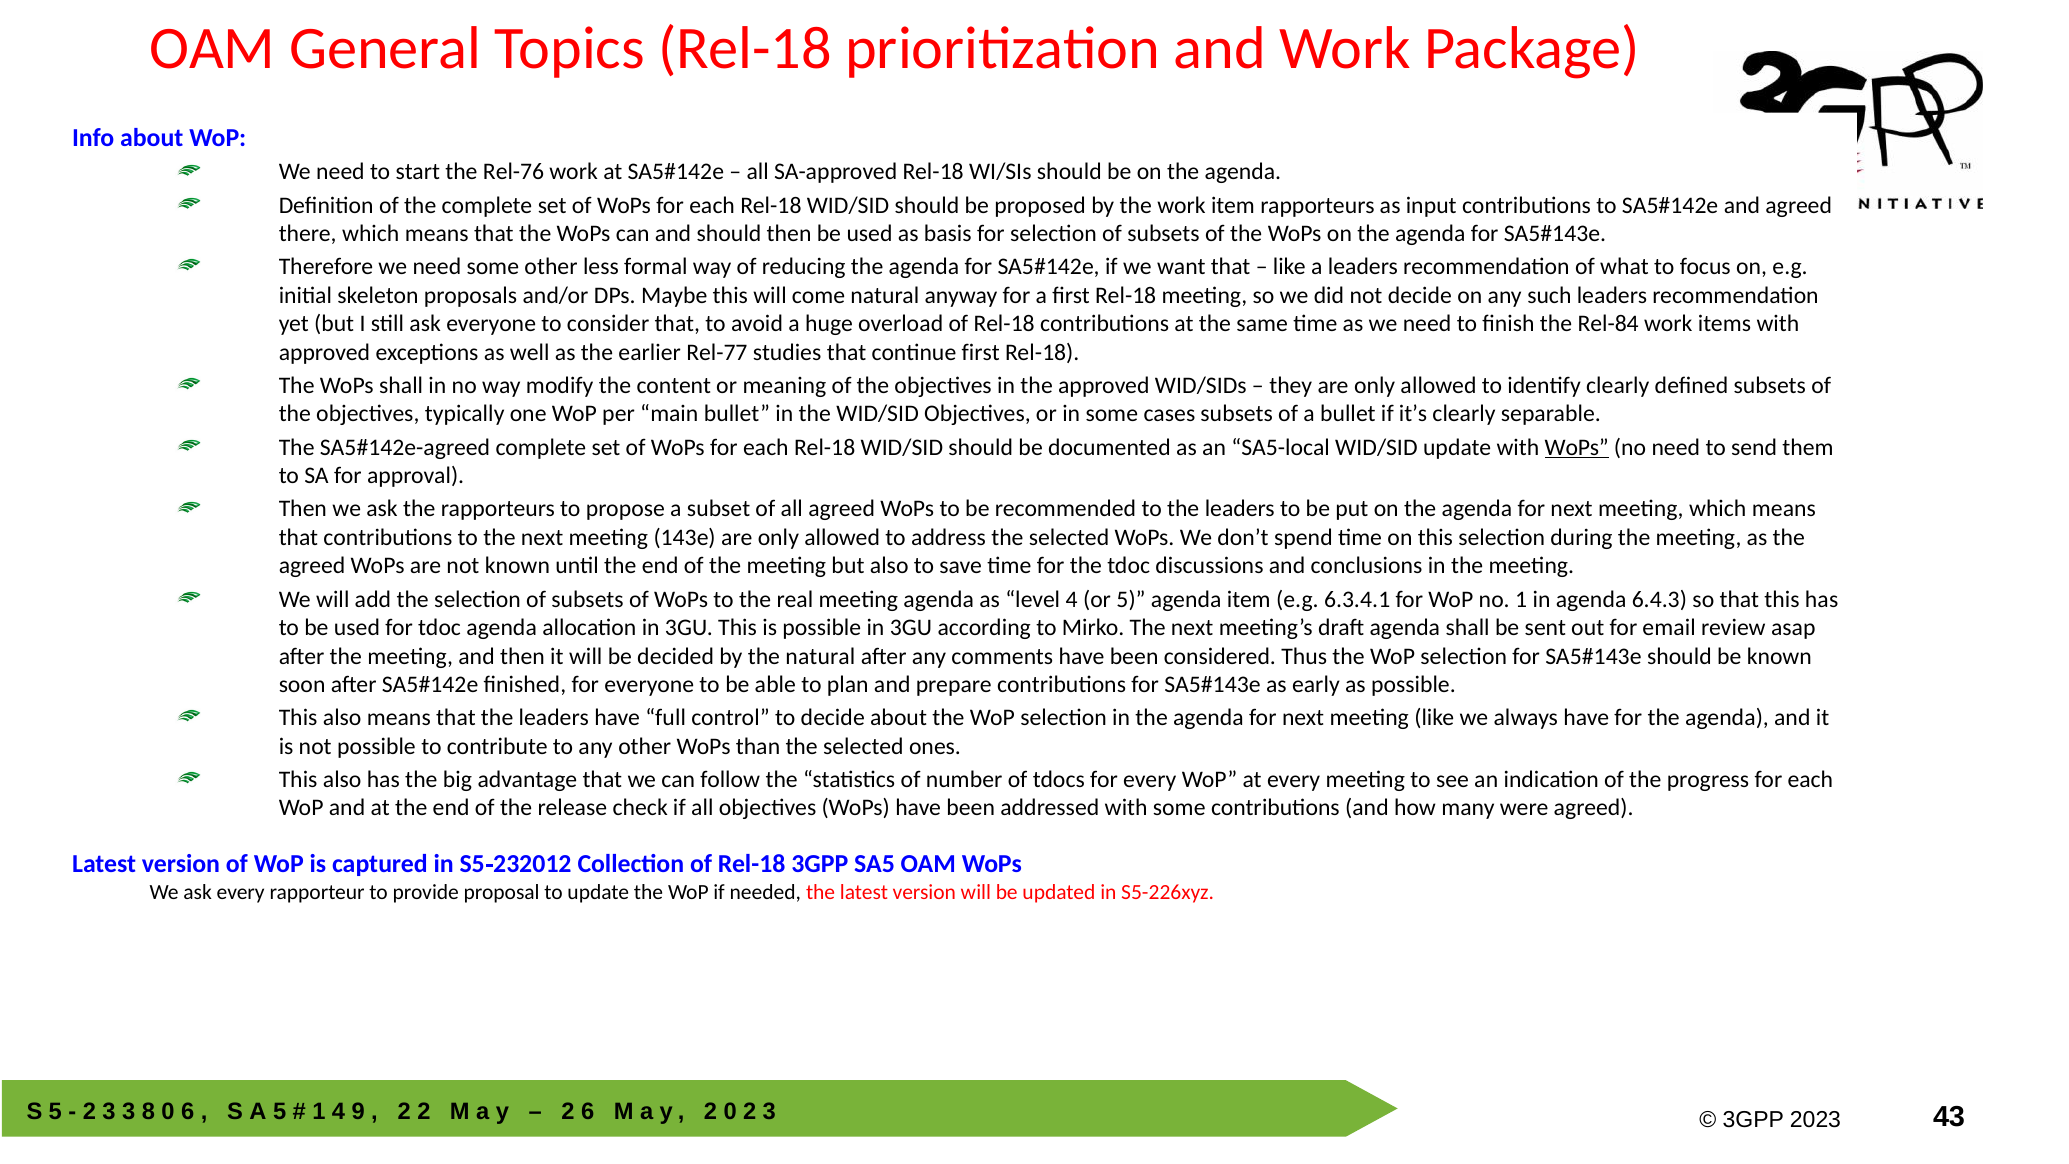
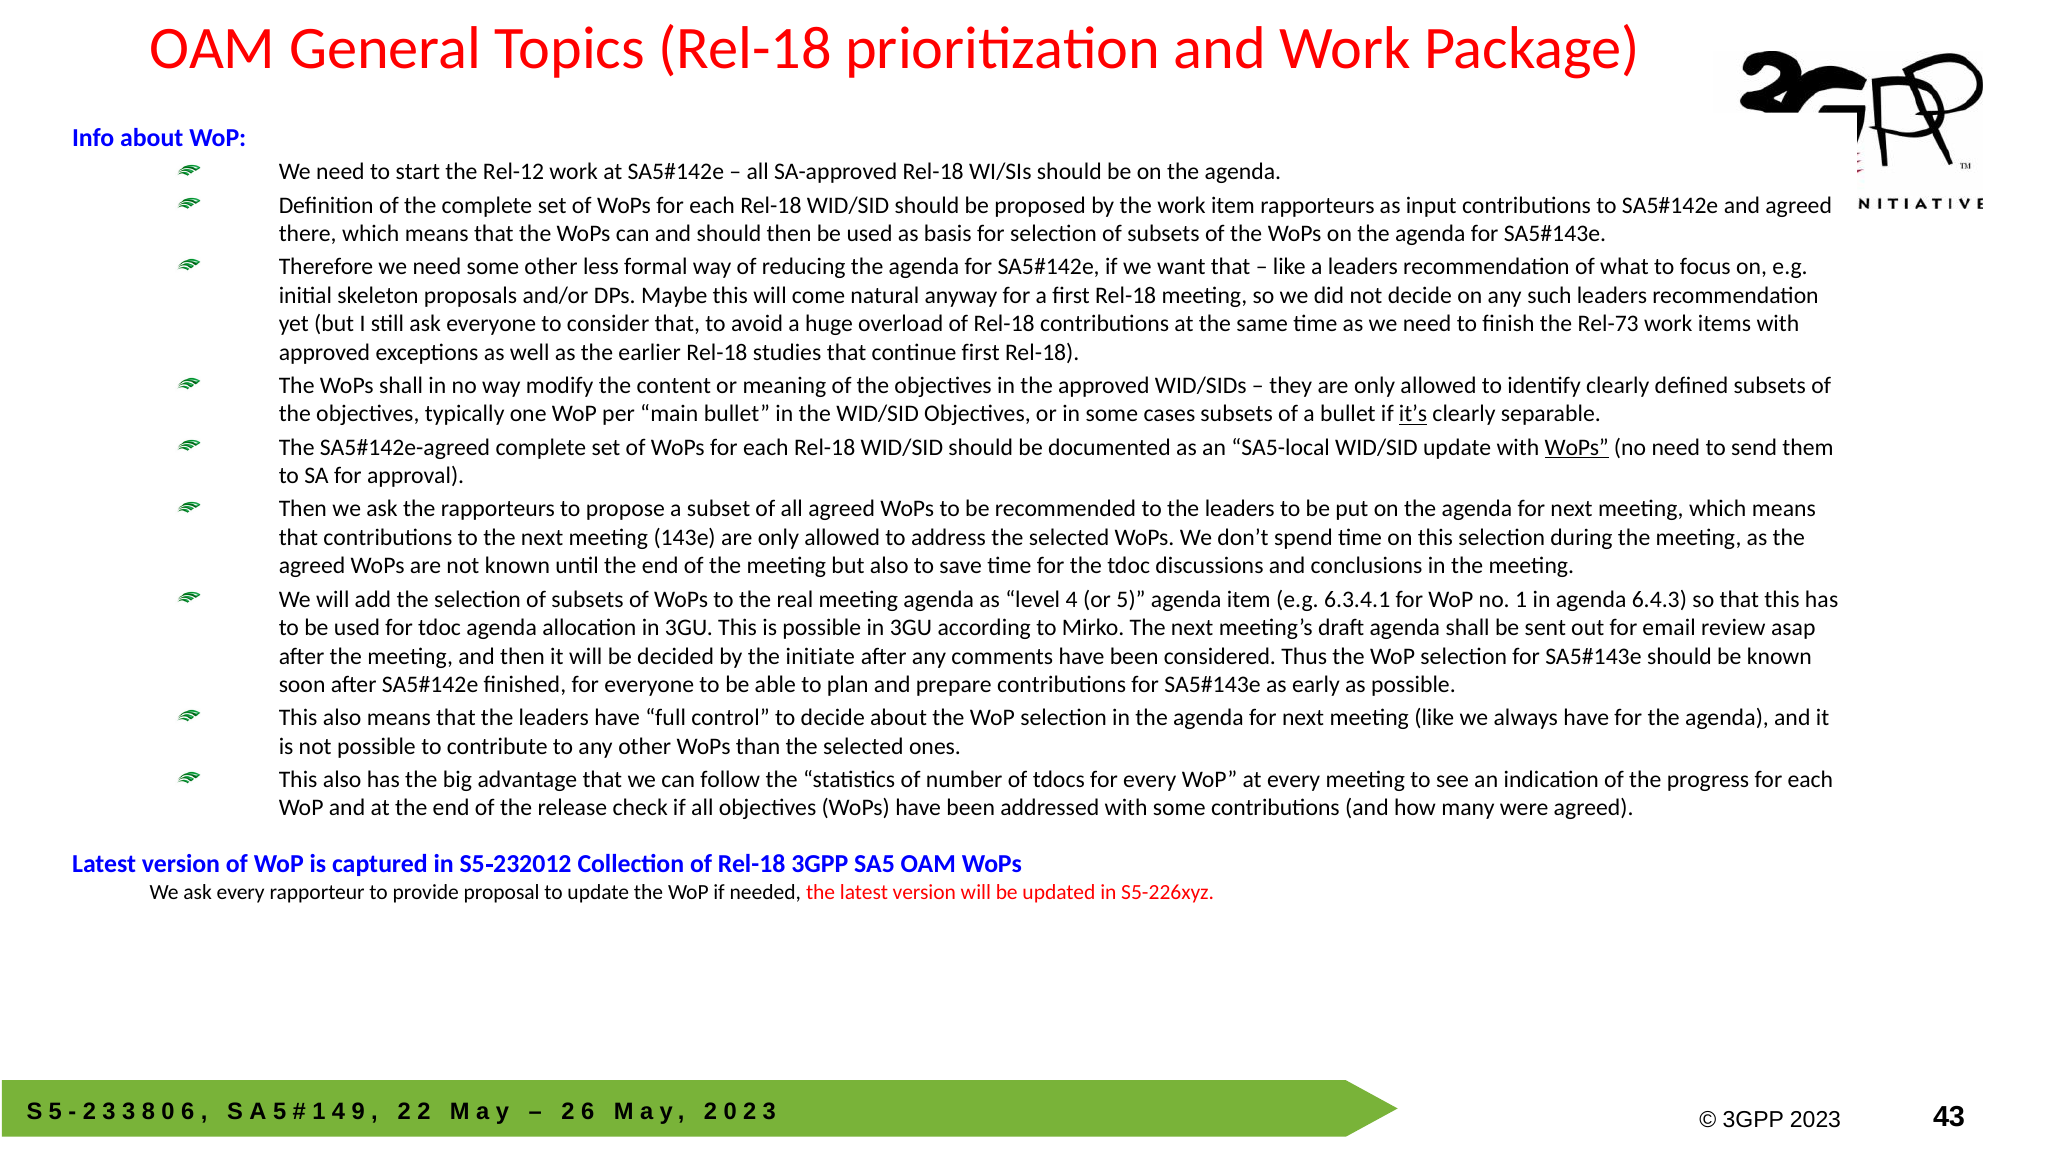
Rel-76: Rel-76 -> Rel-12
Rel-84: Rel-84 -> Rel-73
earlier Rel-77: Rel-77 -> Rel-18
it’s underline: none -> present
the natural: natural -> initiate
